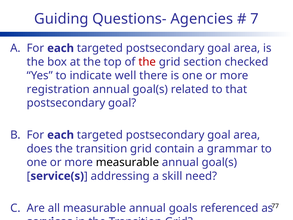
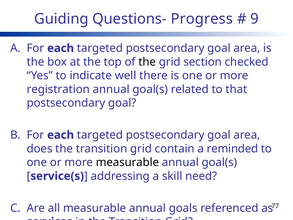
Agencies: Agencies -> Progress
7: 7 -> 9
the at (147, 62) colour: red -> black
grammar: grammar -> reminded
